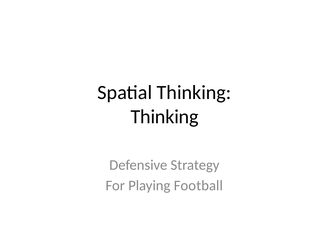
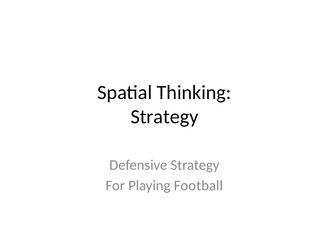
Thinking at (165, 117): Thinking -> Strategy
